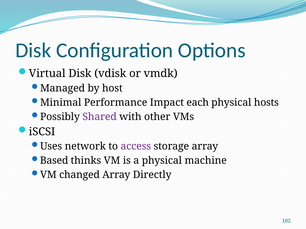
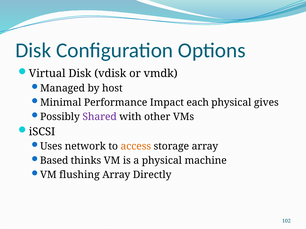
hosts: hosts -> gives
access colour: purple -> orange
changed: changed -> flushing
